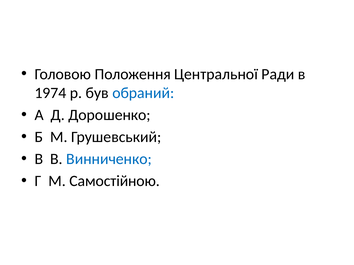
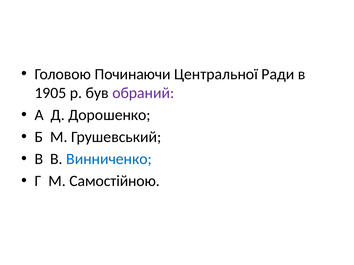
Положення: Положення -> Починаючи
1974: 1974 -> 1905
обраний colour: blue -> purple
